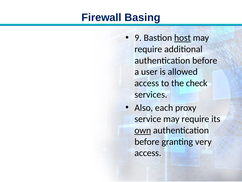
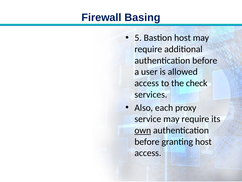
9: 9 -> 5
host at (182, 38) underline: present -> none
granting very: very -> host
